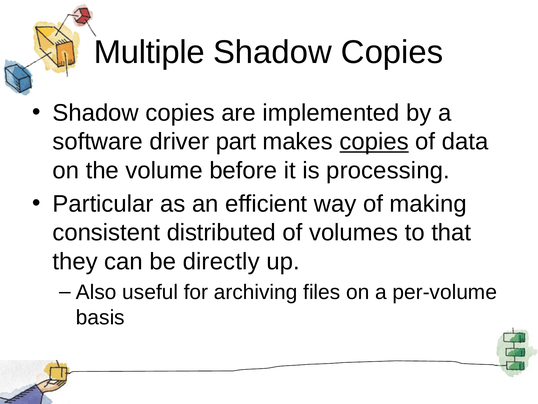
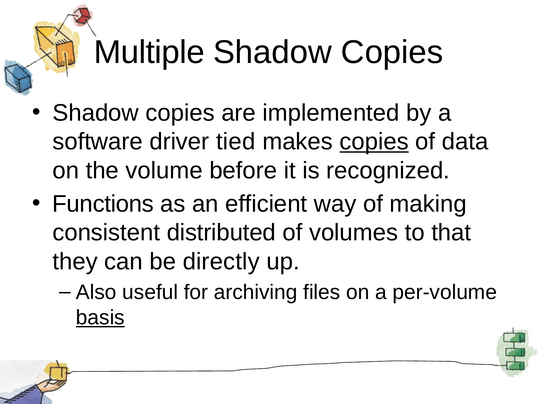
part: part -> tied
processing: processing -> recognized
Particular: Particular -> Functions
basis underline: none -> present
